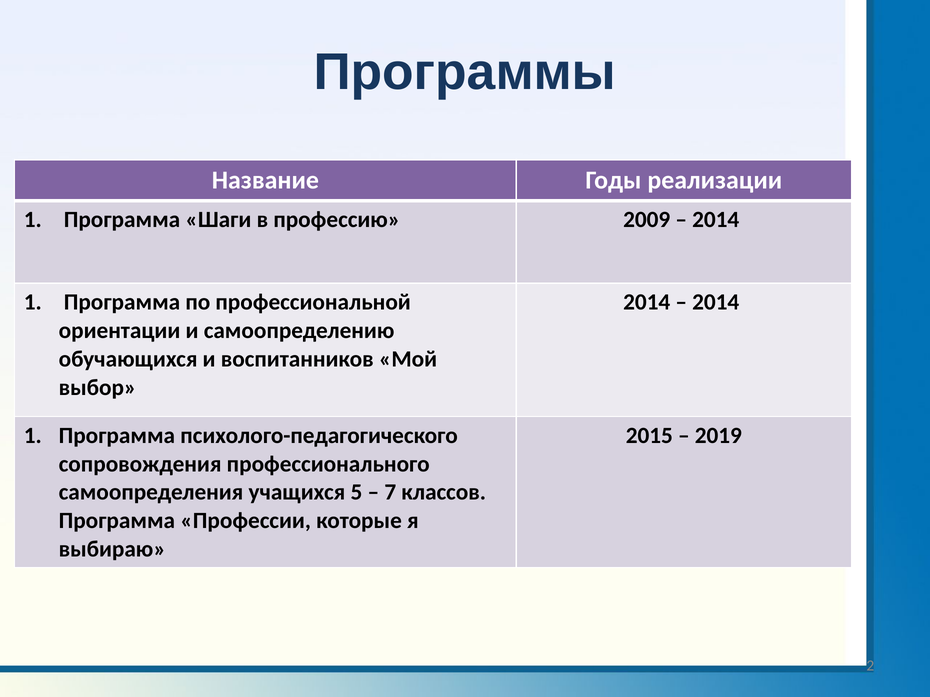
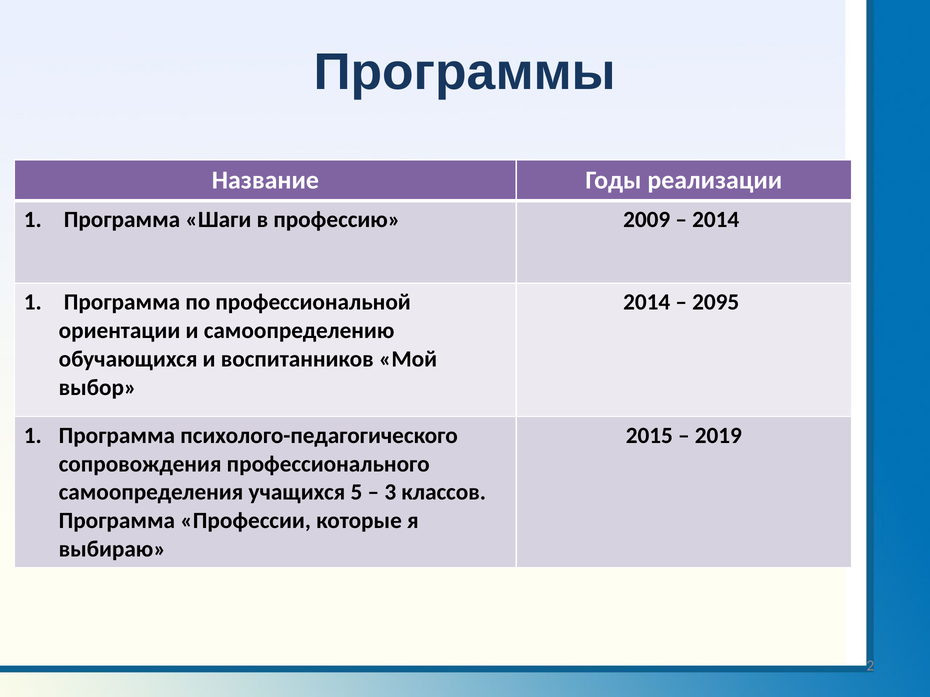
2014 at (716, 303): 2014 -> 2095
7: 7 -> 3
